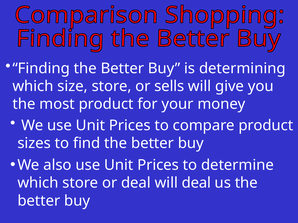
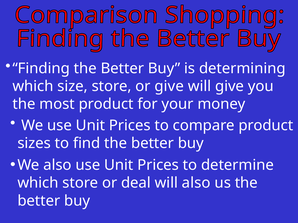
or sells: sells -> give
will deal: deal -> also
